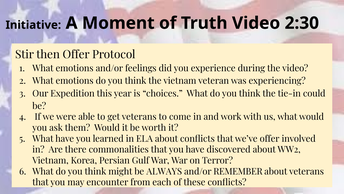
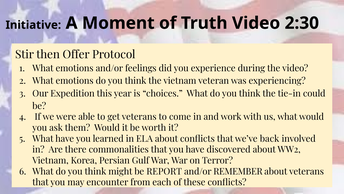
we’ve offer: offer -> back
ALWAYS: ALWAYS -> REPORT
